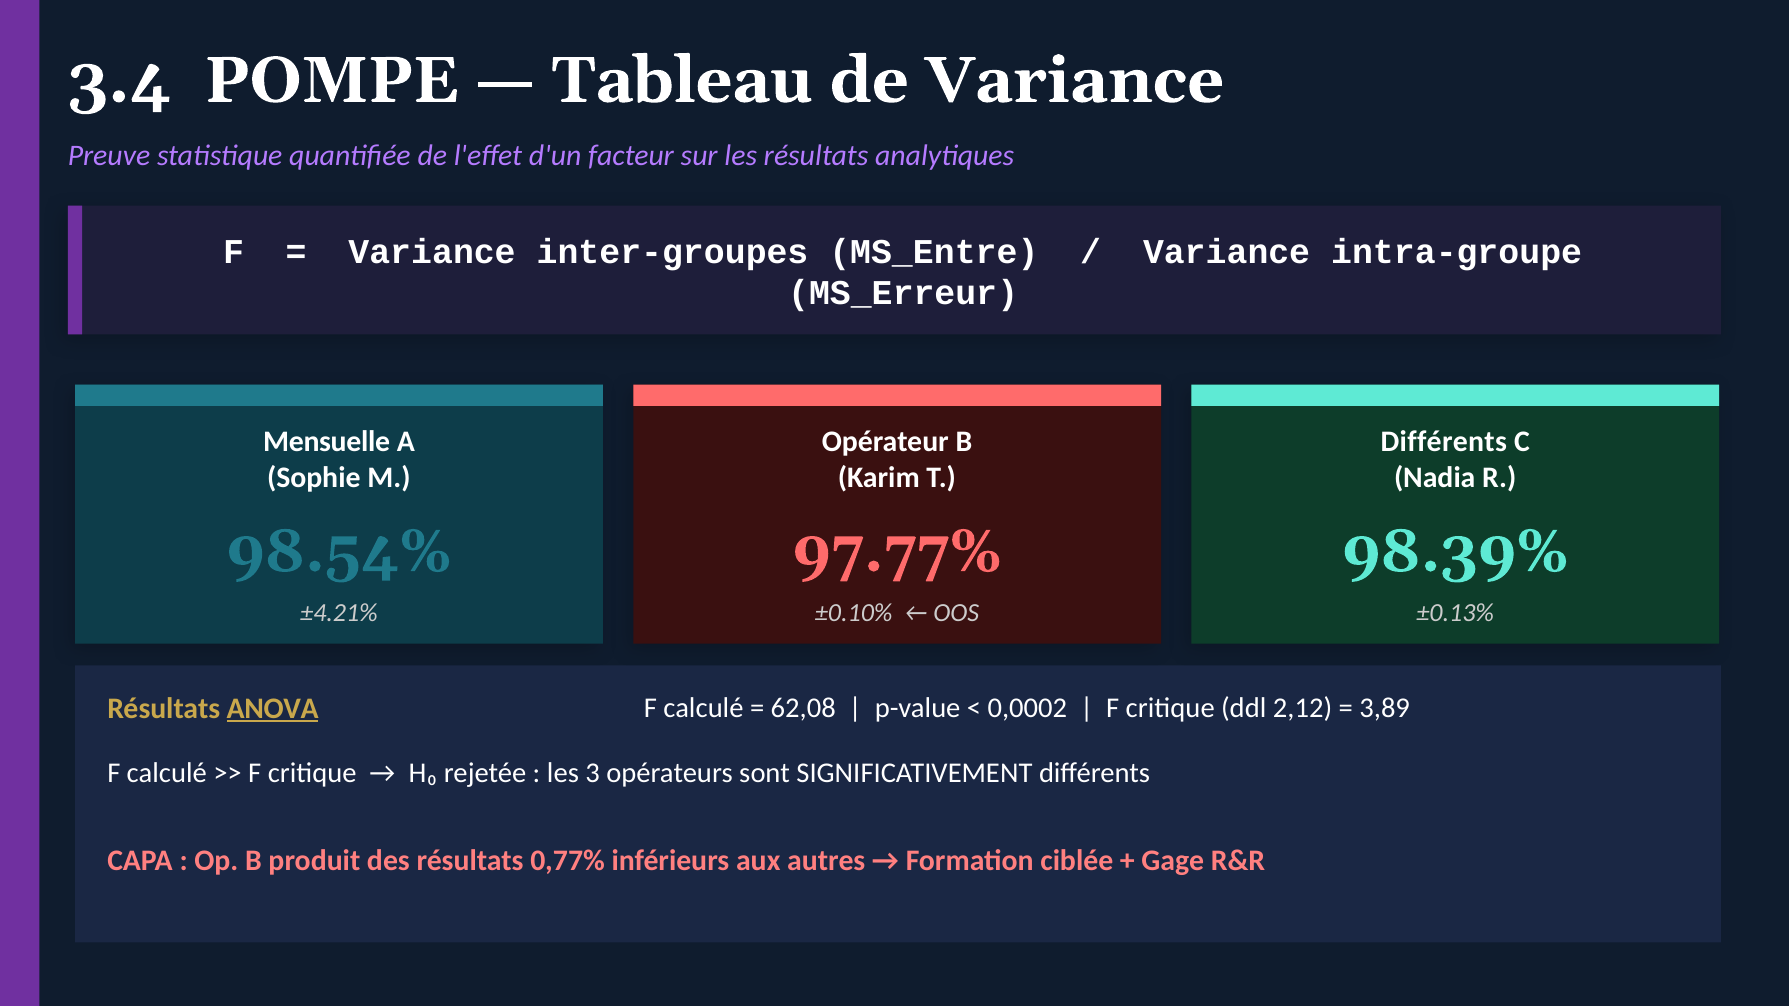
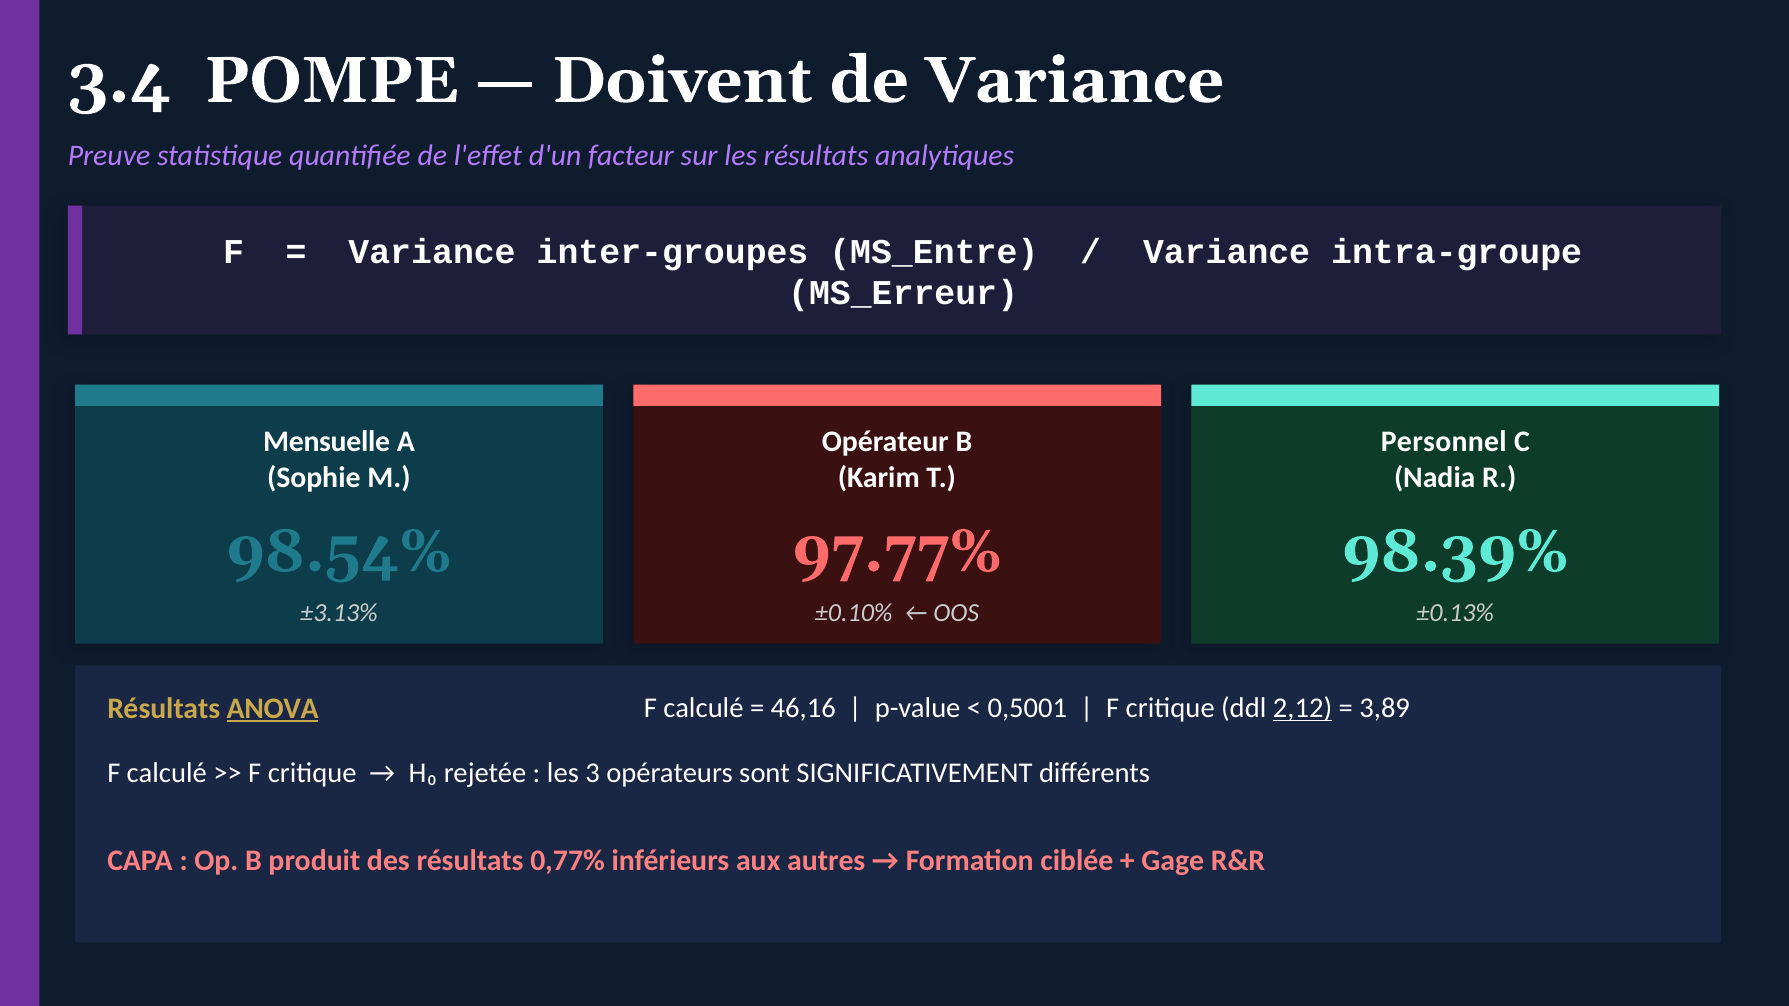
Tableau: Tableau -> Doivent
Différents at (1444, 442): Différents -> Personnel
±4.21%: ±4.21% -> ±3.13%
62,08: 62,08 -> 46,16
0,0002: 0,0002 -> 0,5001
2,12 underline: none -> present
